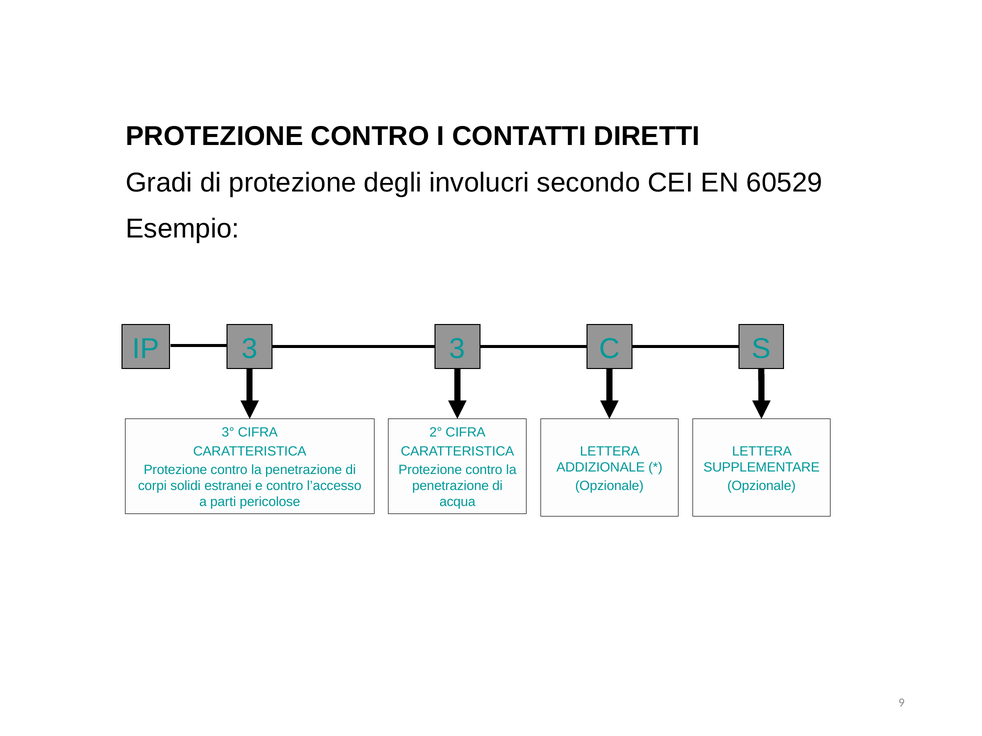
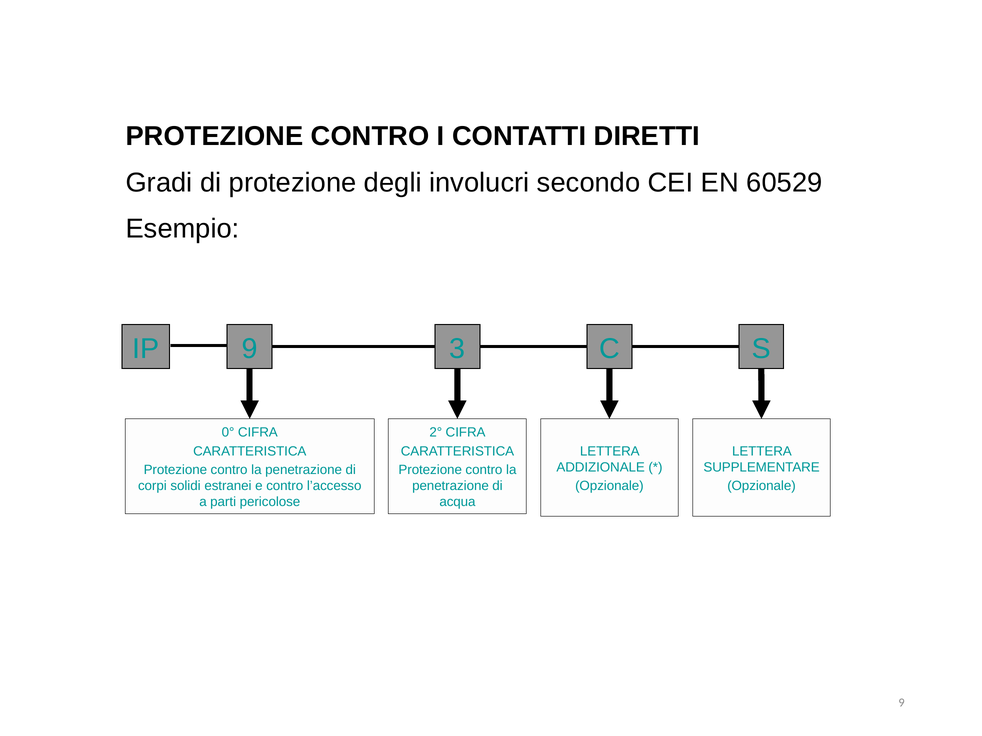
IP 3: 3 -> 9
3°: 3° -> 0°
